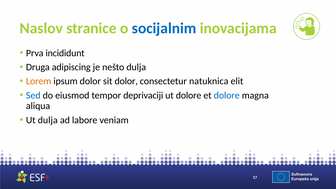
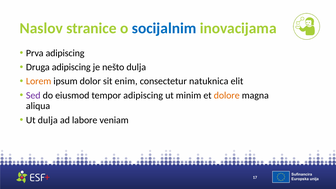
Prva incididunt: incididunt -> adipiscing
sit dolor: dolor -> enim
Sed colour: blue -> purple
tempor deprivaciji: deprivaciji -> adipiscing
ut dolore: dolore -> minim
dolore at (227, 95) colour: blue -> orange
